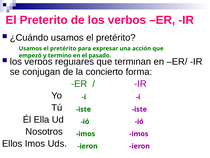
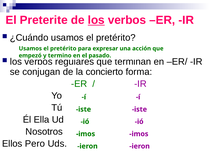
Preterito: Preterito -> Preterite
los at (96, 20) underline: none -> present
Ellos Imos: Imos -> Pero
